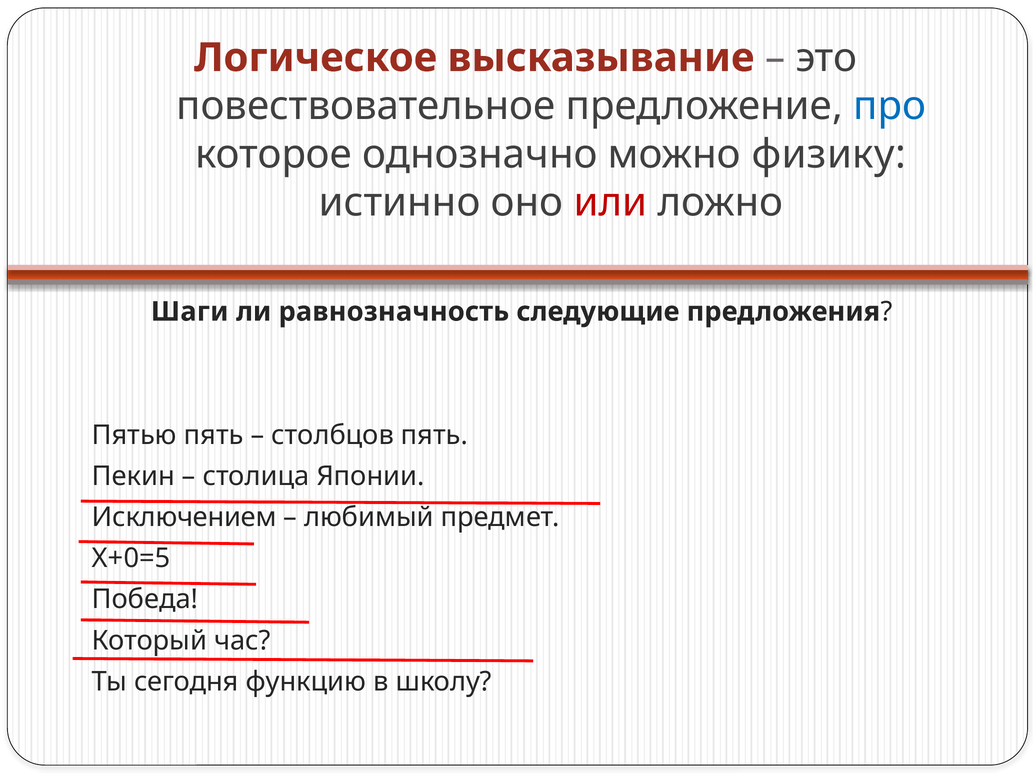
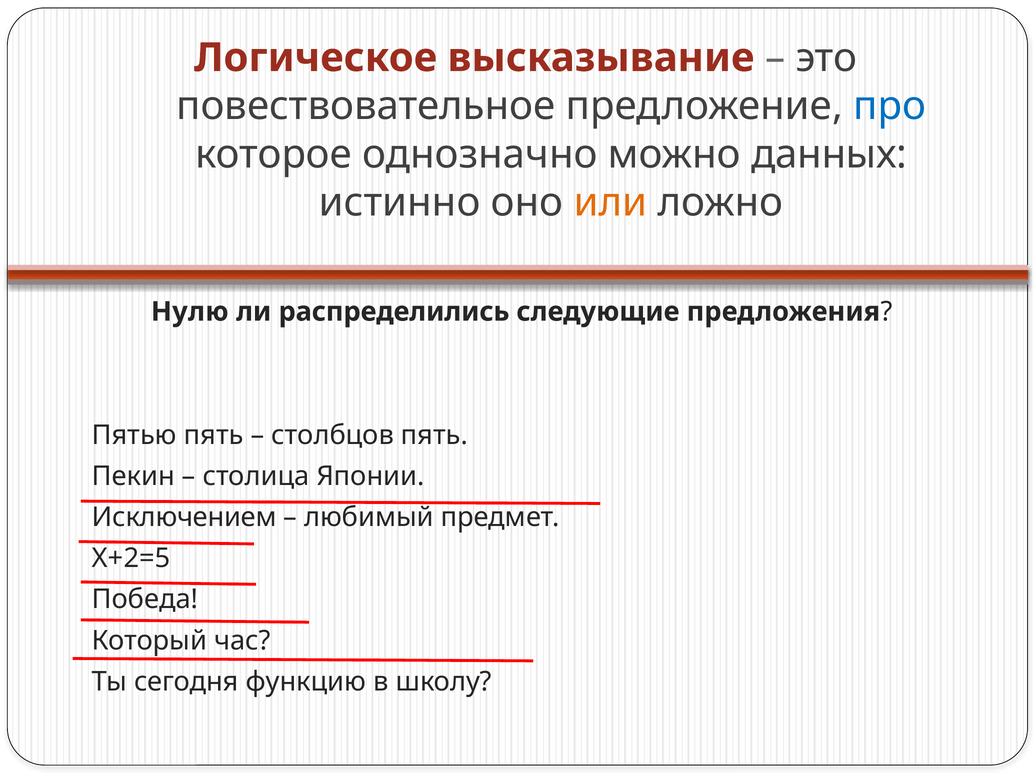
физику: физику -> данных
или colour: red -> orange
Шаги: Шаги -> Нулю
равнозначность: равнозначность -> распределились
Х+0=5: Х+0=5 -> Х+2=5
